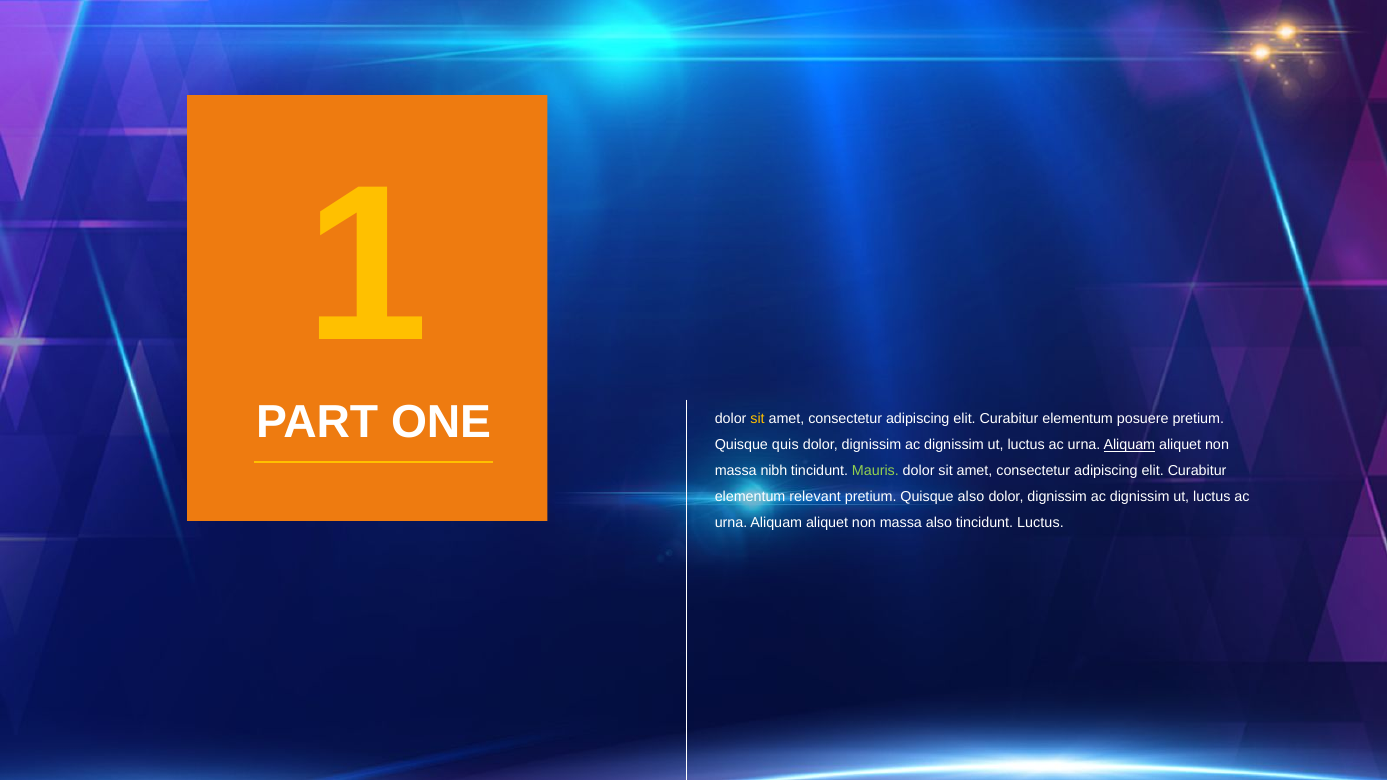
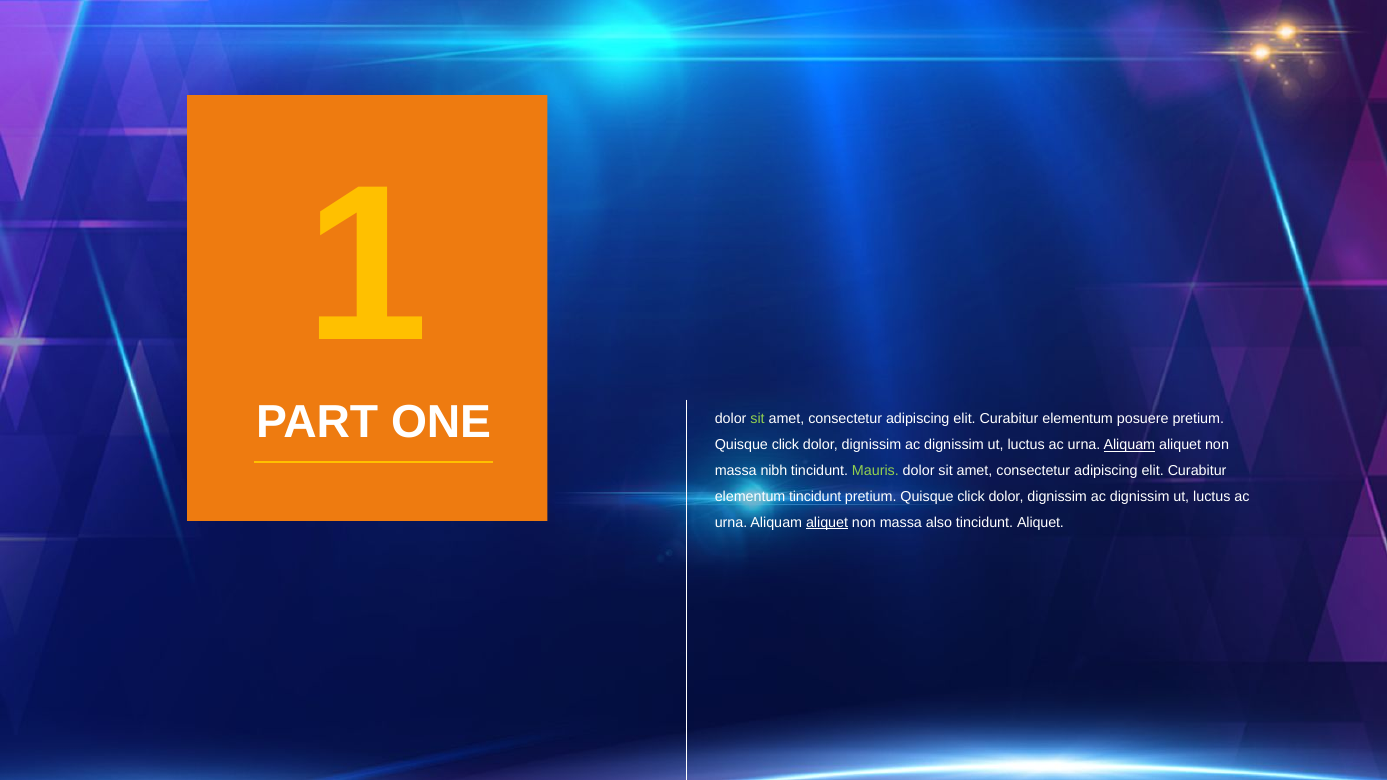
sit at (758, 419) colour: yellow -> light green
quis at (785, 445): quis -> click
elementum relevant: relevant -> tincidunt
also at (971, 497): also -> click
aliquet at (827, 523) underline: none -> present
tincidunt Luctus: Luctus -> Aliquet
